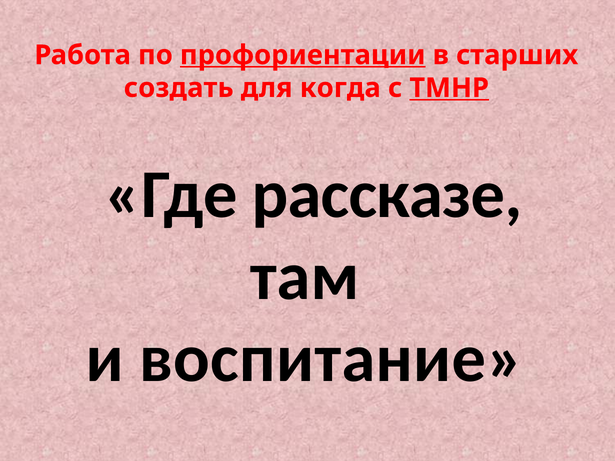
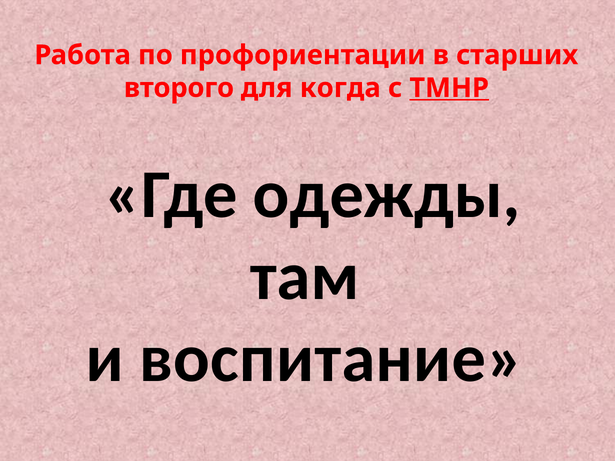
профориентации underline: present -> none
создать: создать -> второго
рассказе: рассказе -> одежды
